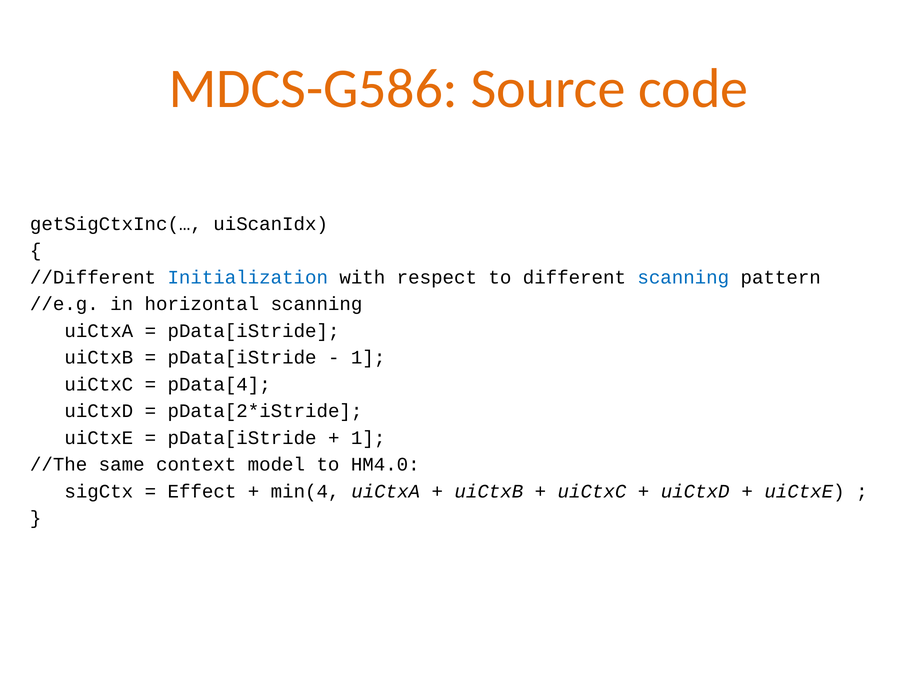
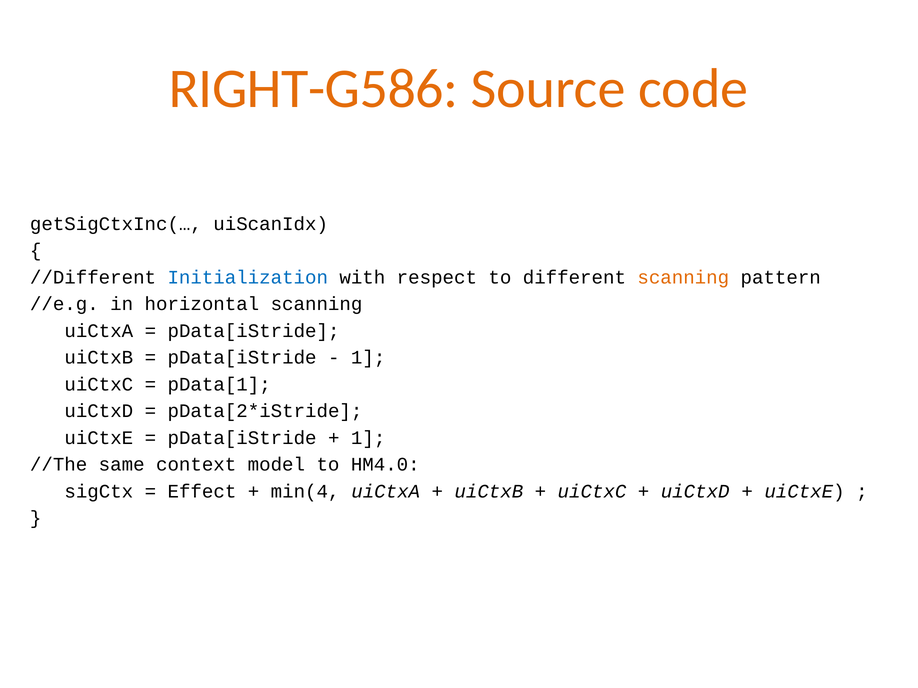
MDCS-G586: MDCS-G586 -> RIGHT-G586
scanning at (683, 278) colour: blue -> orange
pData[4: pData[4 -> pData[1
